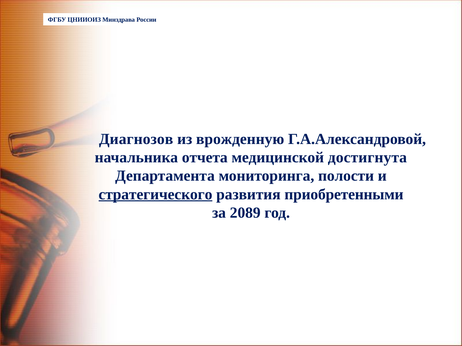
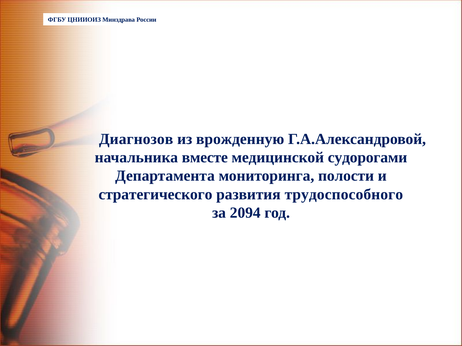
отчета: отчета -> вместе
достигнута: достигнута -> судорогами
стратегического underline: present -> none
приобретенными: приобретенными -> трудоспособного
2089: 2089 -> 2094
